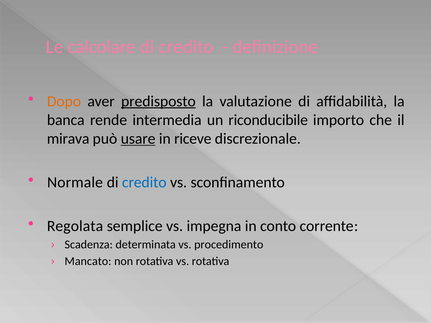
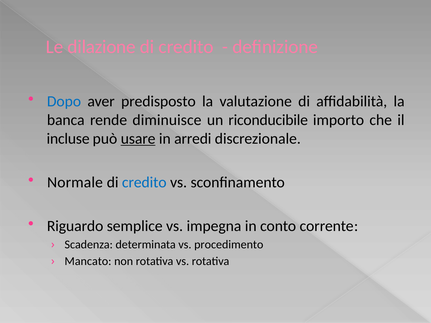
calcolare: calcolare -> dilazione
Dopo colour: orange -> blue
predisposto underline: present -> none
intermedia: intermedia -> diminuisce
mirava: mirava -> incluse
riceve: riceve -> arredi
Regolata: Regolata -> Riguardo
